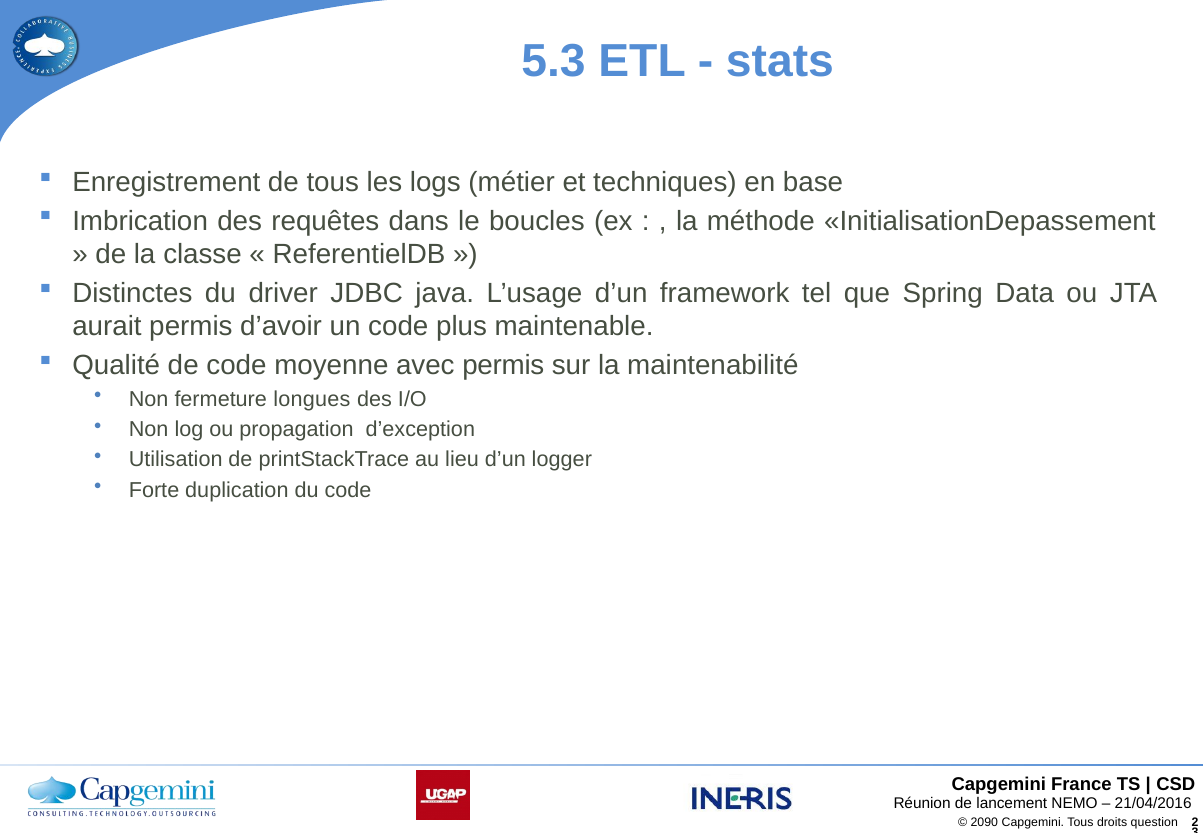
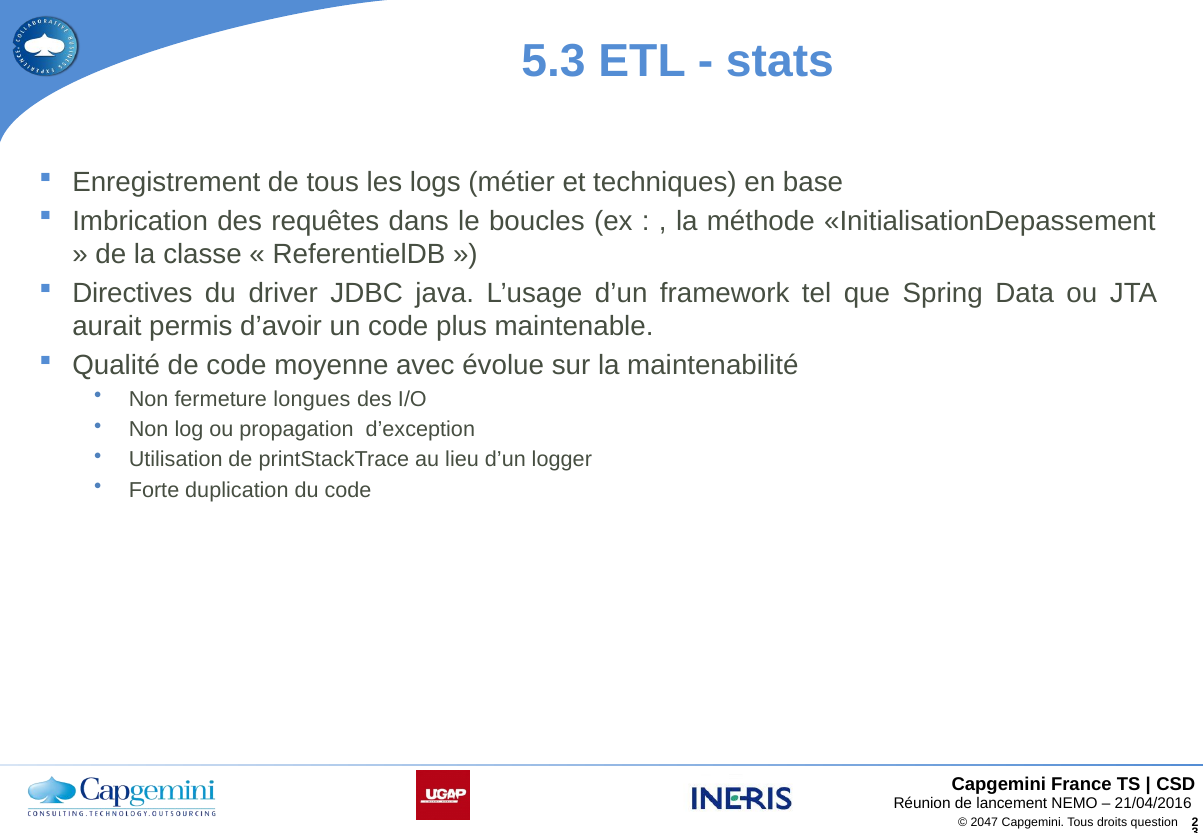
Distinctes: Distinctes -> Directives
avec permis: permis -> évolue
2090: 2090 -> 2047
